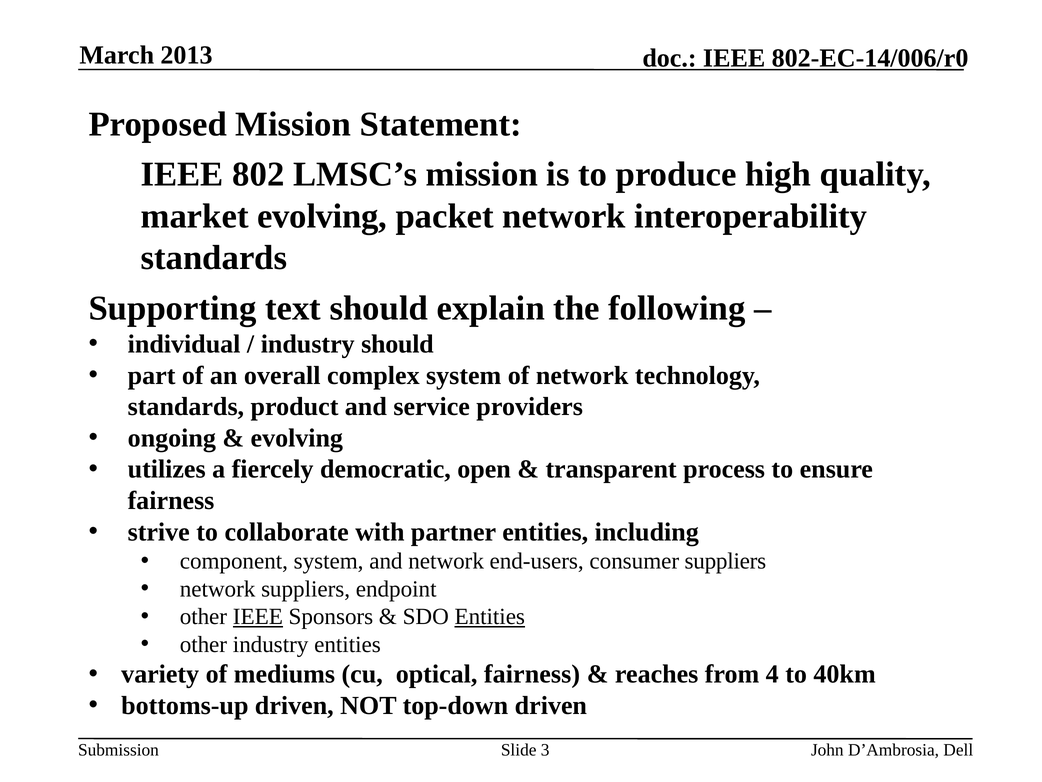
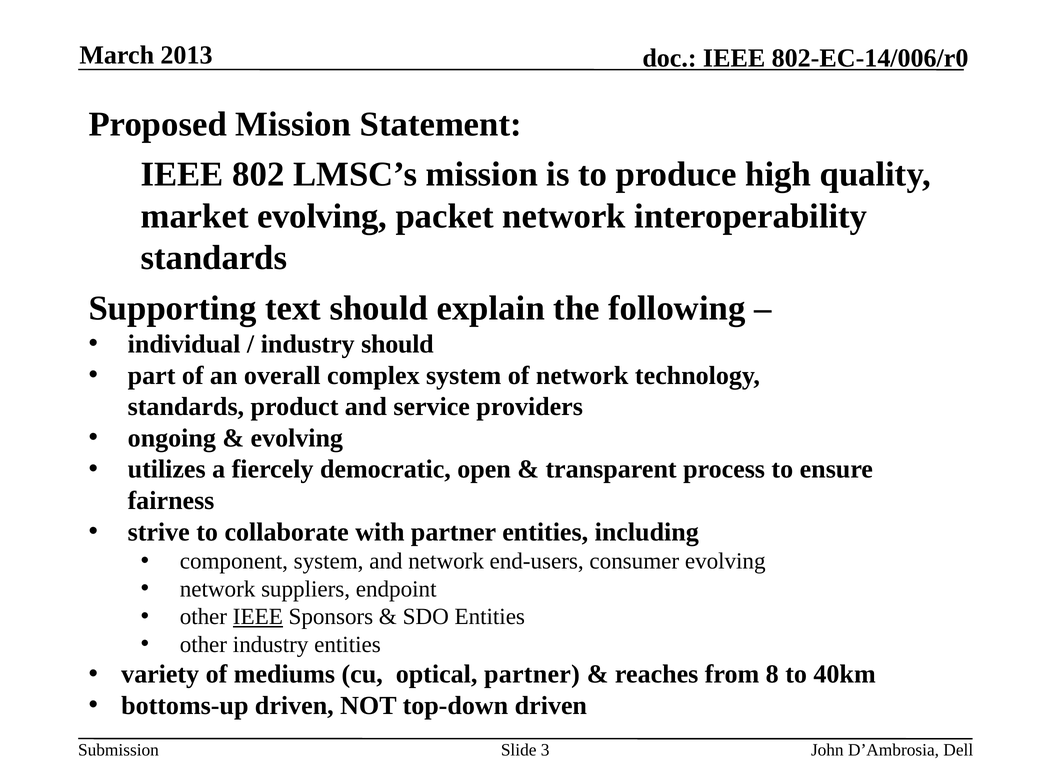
consumer suppliers: suppliers -> evolving
Entities at (490, 616) underline: present -> none
optical fairness: fairness -> partner
4: 4 -> 8
